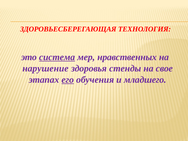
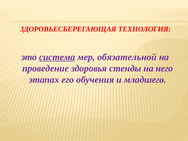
нравственных: нравственных -> обязательной
нарушение: нарушение -> проведение
свое: свое -> него
его underline: present -> none
